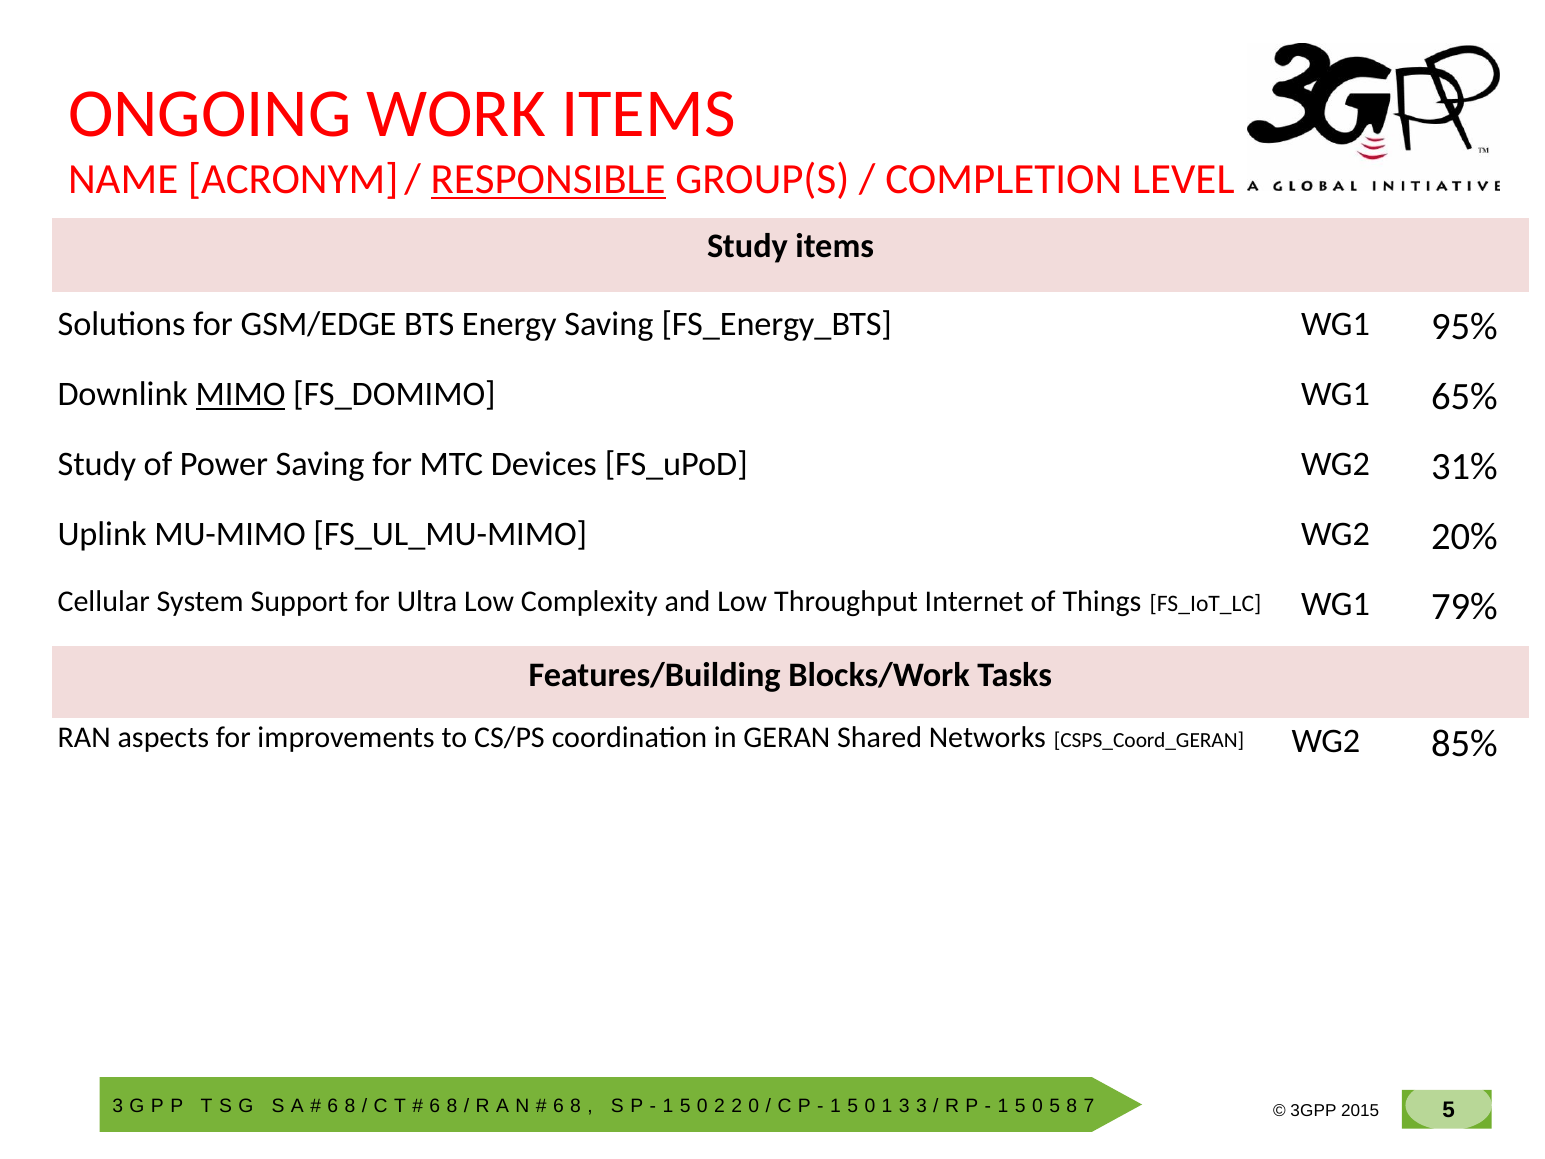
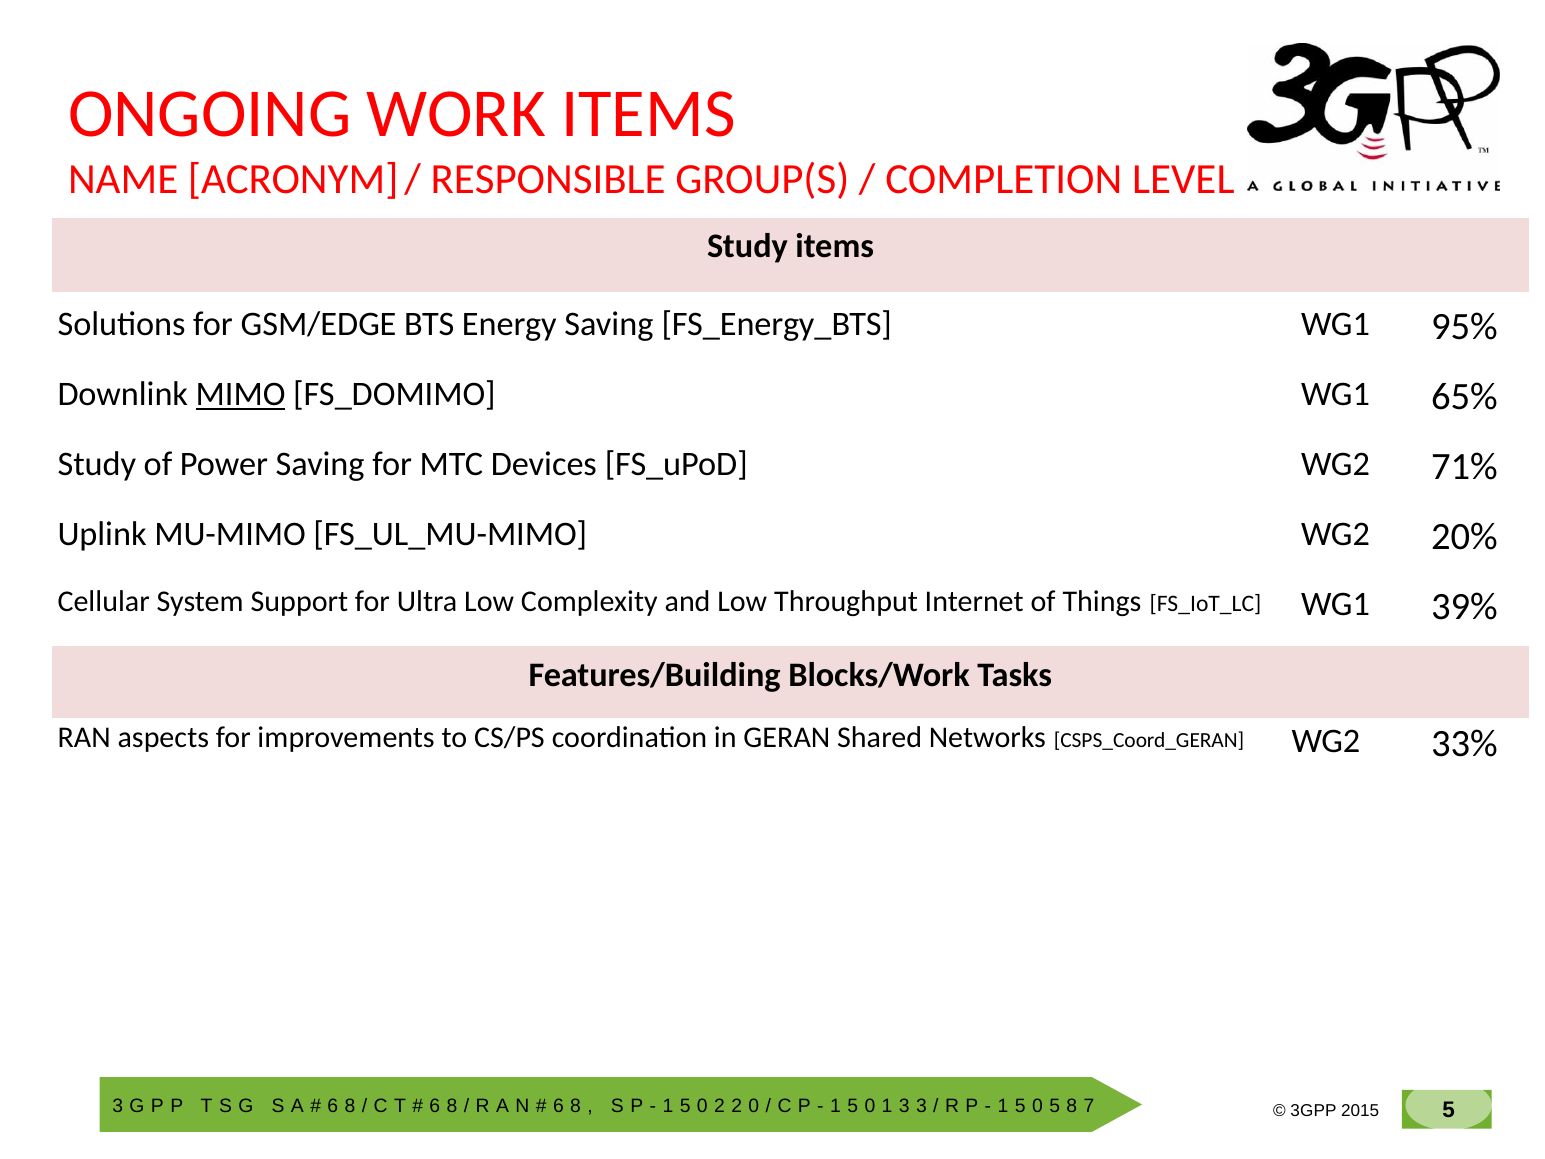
RESPONSIBLE underline: present -> none
31%: 31% -> 71%
79%: 79% -> 39%
85%: 85% -> 33%
